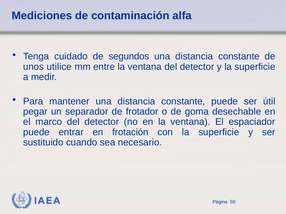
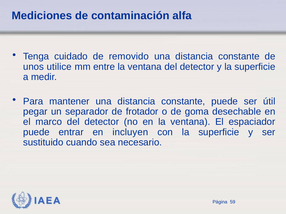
segundos: segundos -> removido
frotación: frotación -> incluyen
